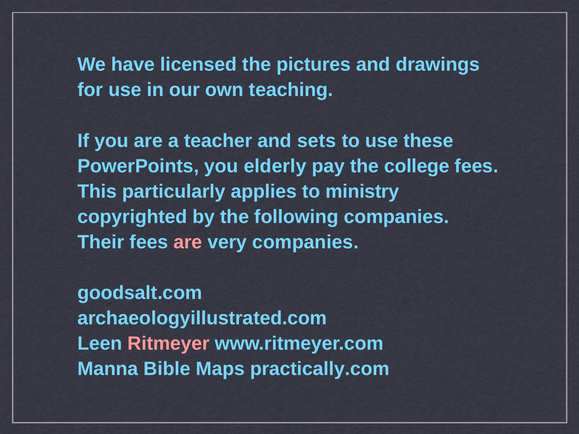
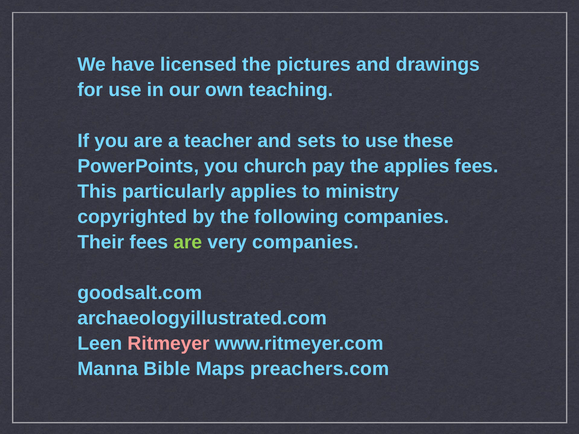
elderly: elderly -> church
the college: college -> applies
are at (188, 242) colour: pink -> light green
practically.com: practically.com -> preachers.com
